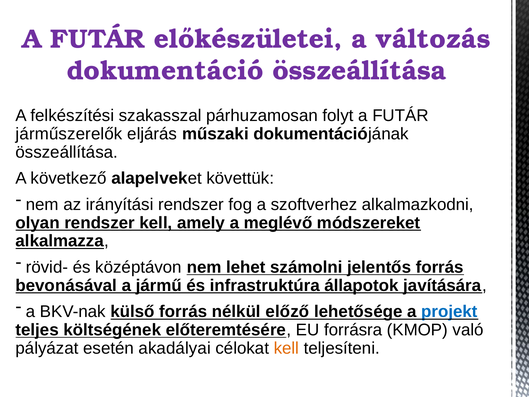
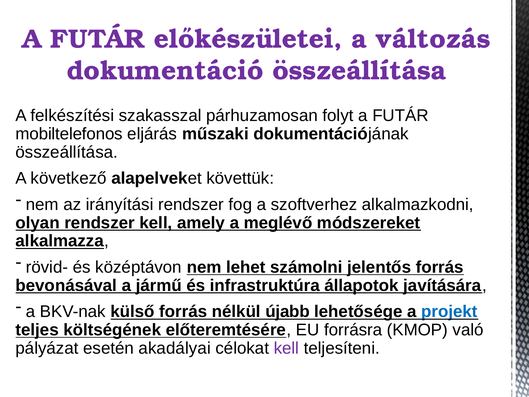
járműszerelők: járműszerelők -> mobiltelefonos
előző: előző -> újabb
kell at (286, 348) colour: orange -> purple
